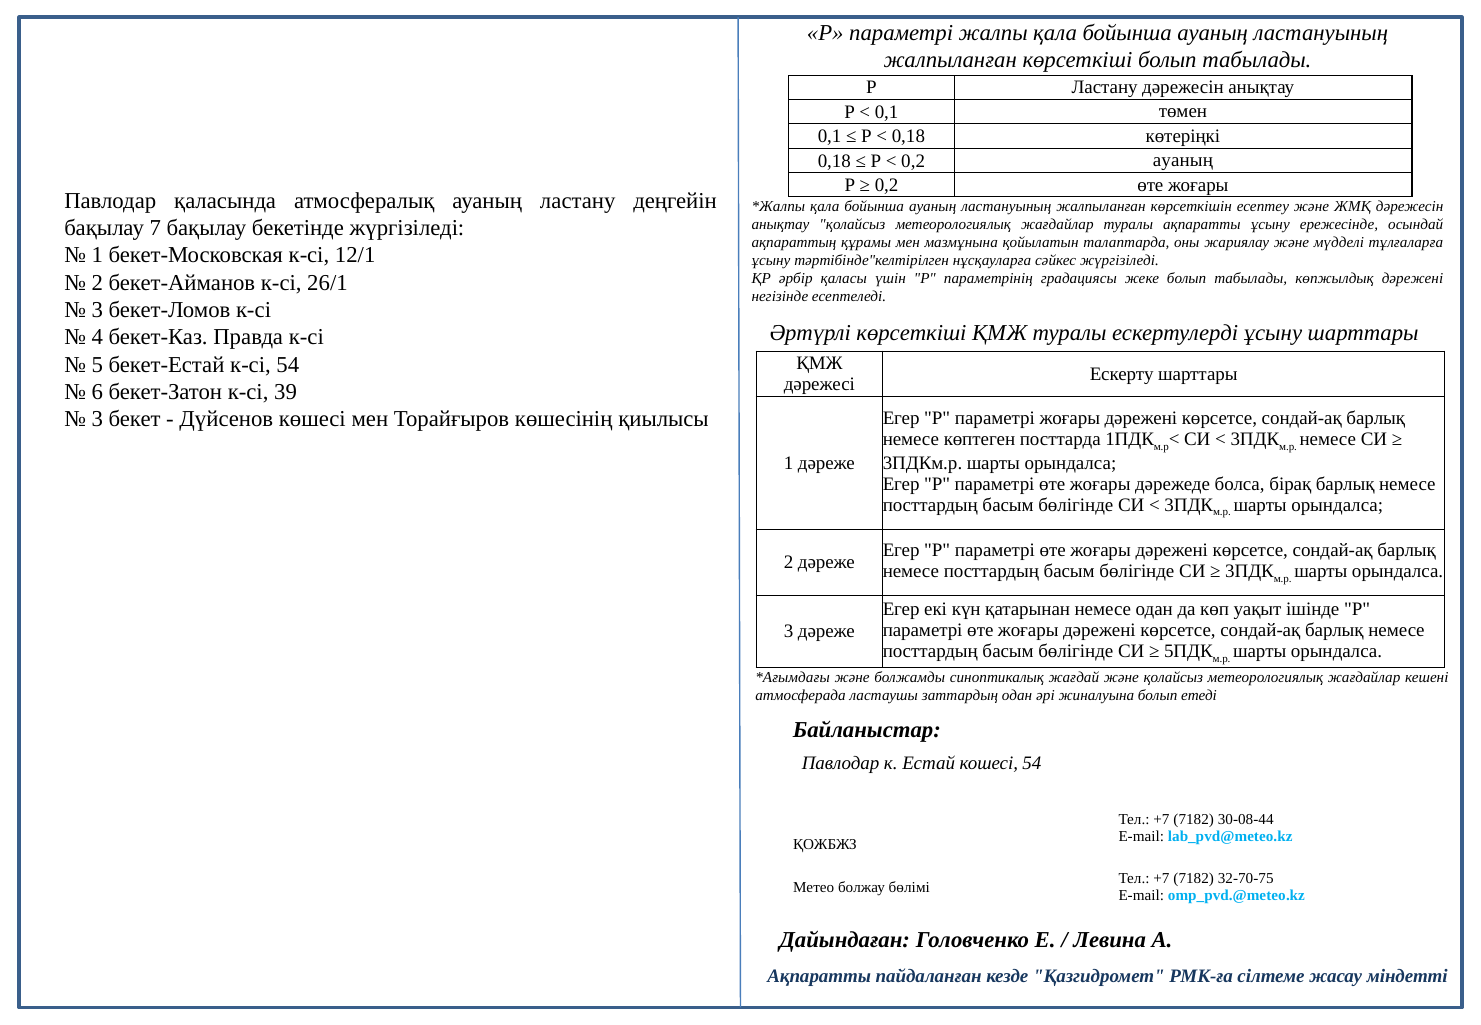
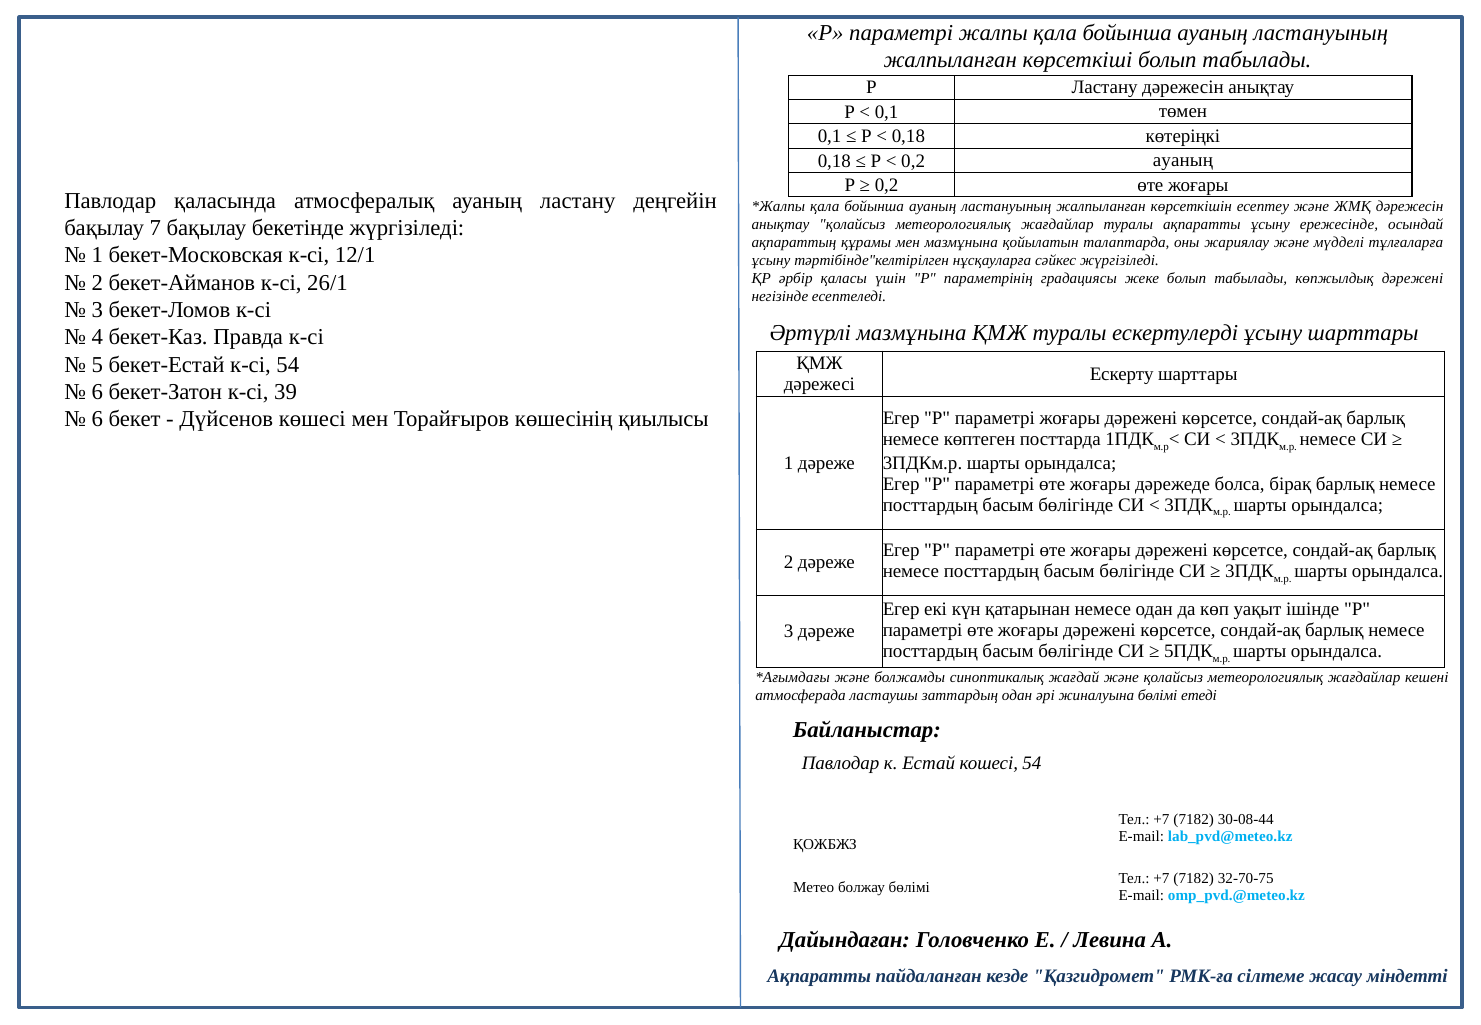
Әртүрлі көрсеткіші: көрсеткіші -> мазмұнына
3 at (97, 420): 3 -> 6
жиналуына болып: болып -> бөлімі
